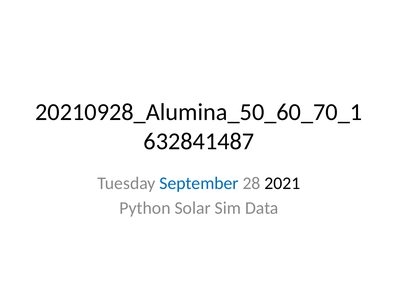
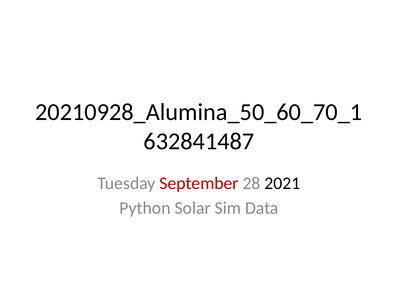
September colour: blue -> red
